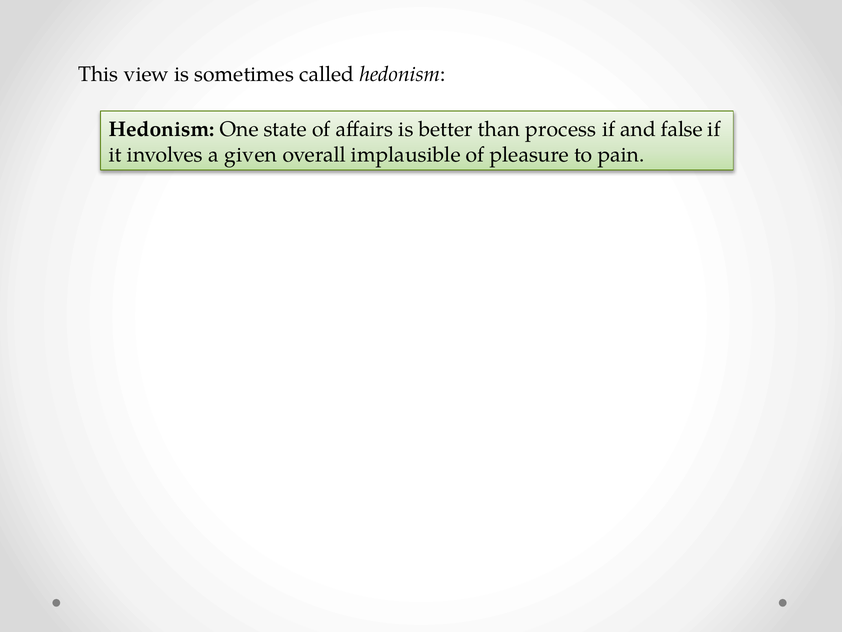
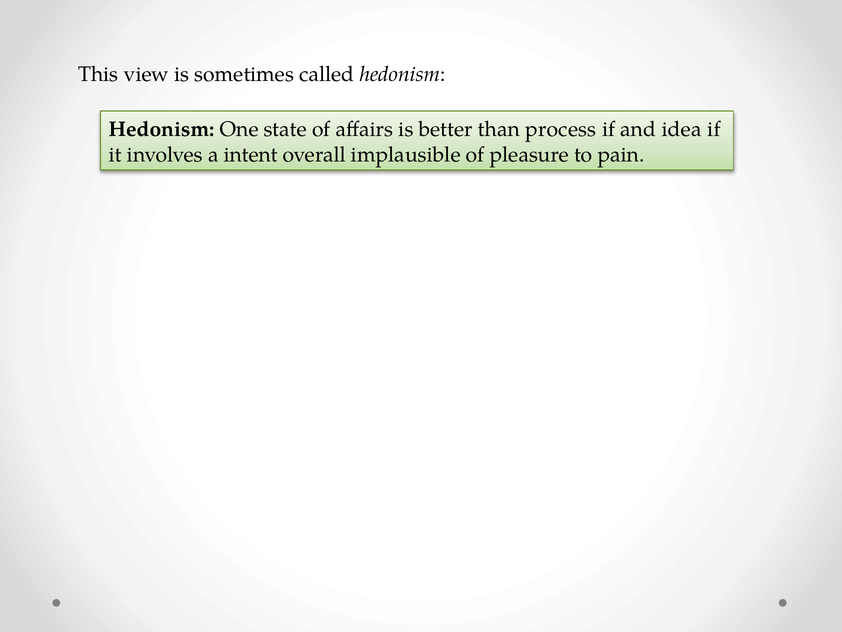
false: false -> idea
given: given -> intent
